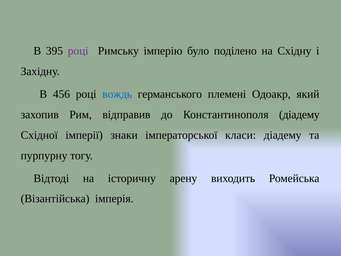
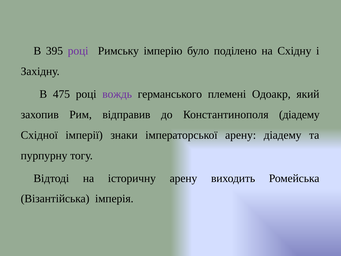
456: 456 -> 475
вождь colour: blue -> purple
імператорської класи: класи -> арену
